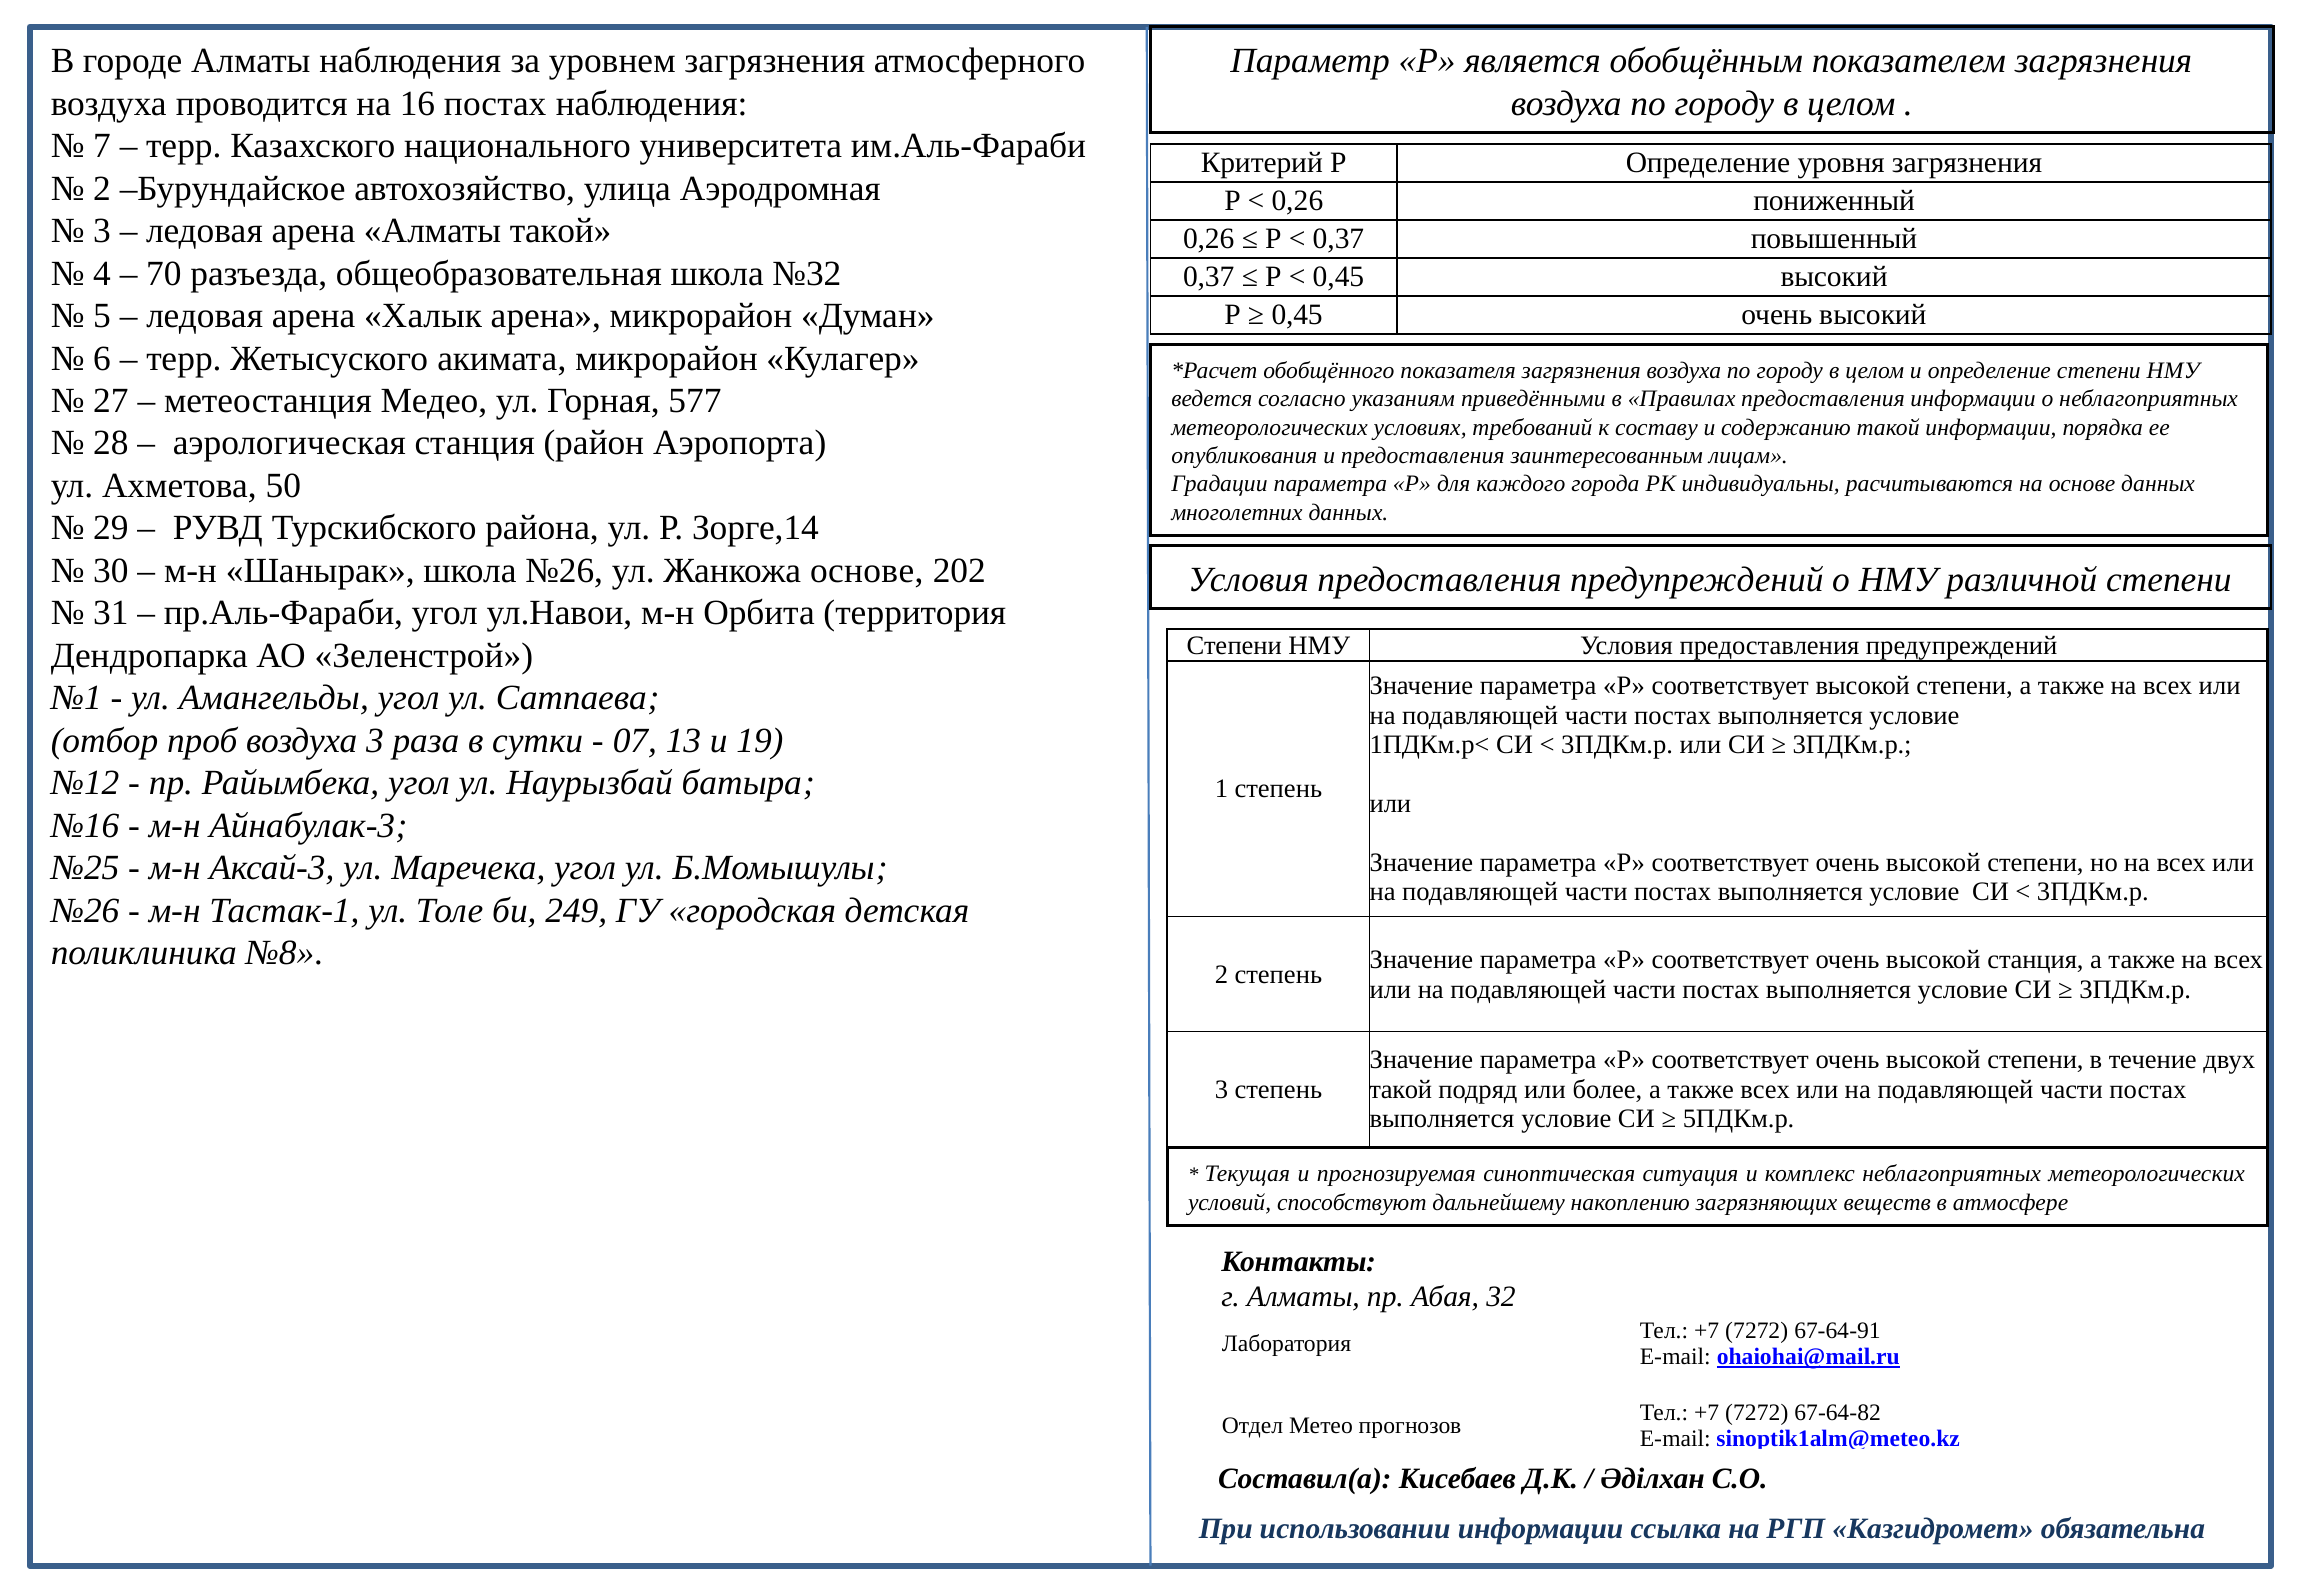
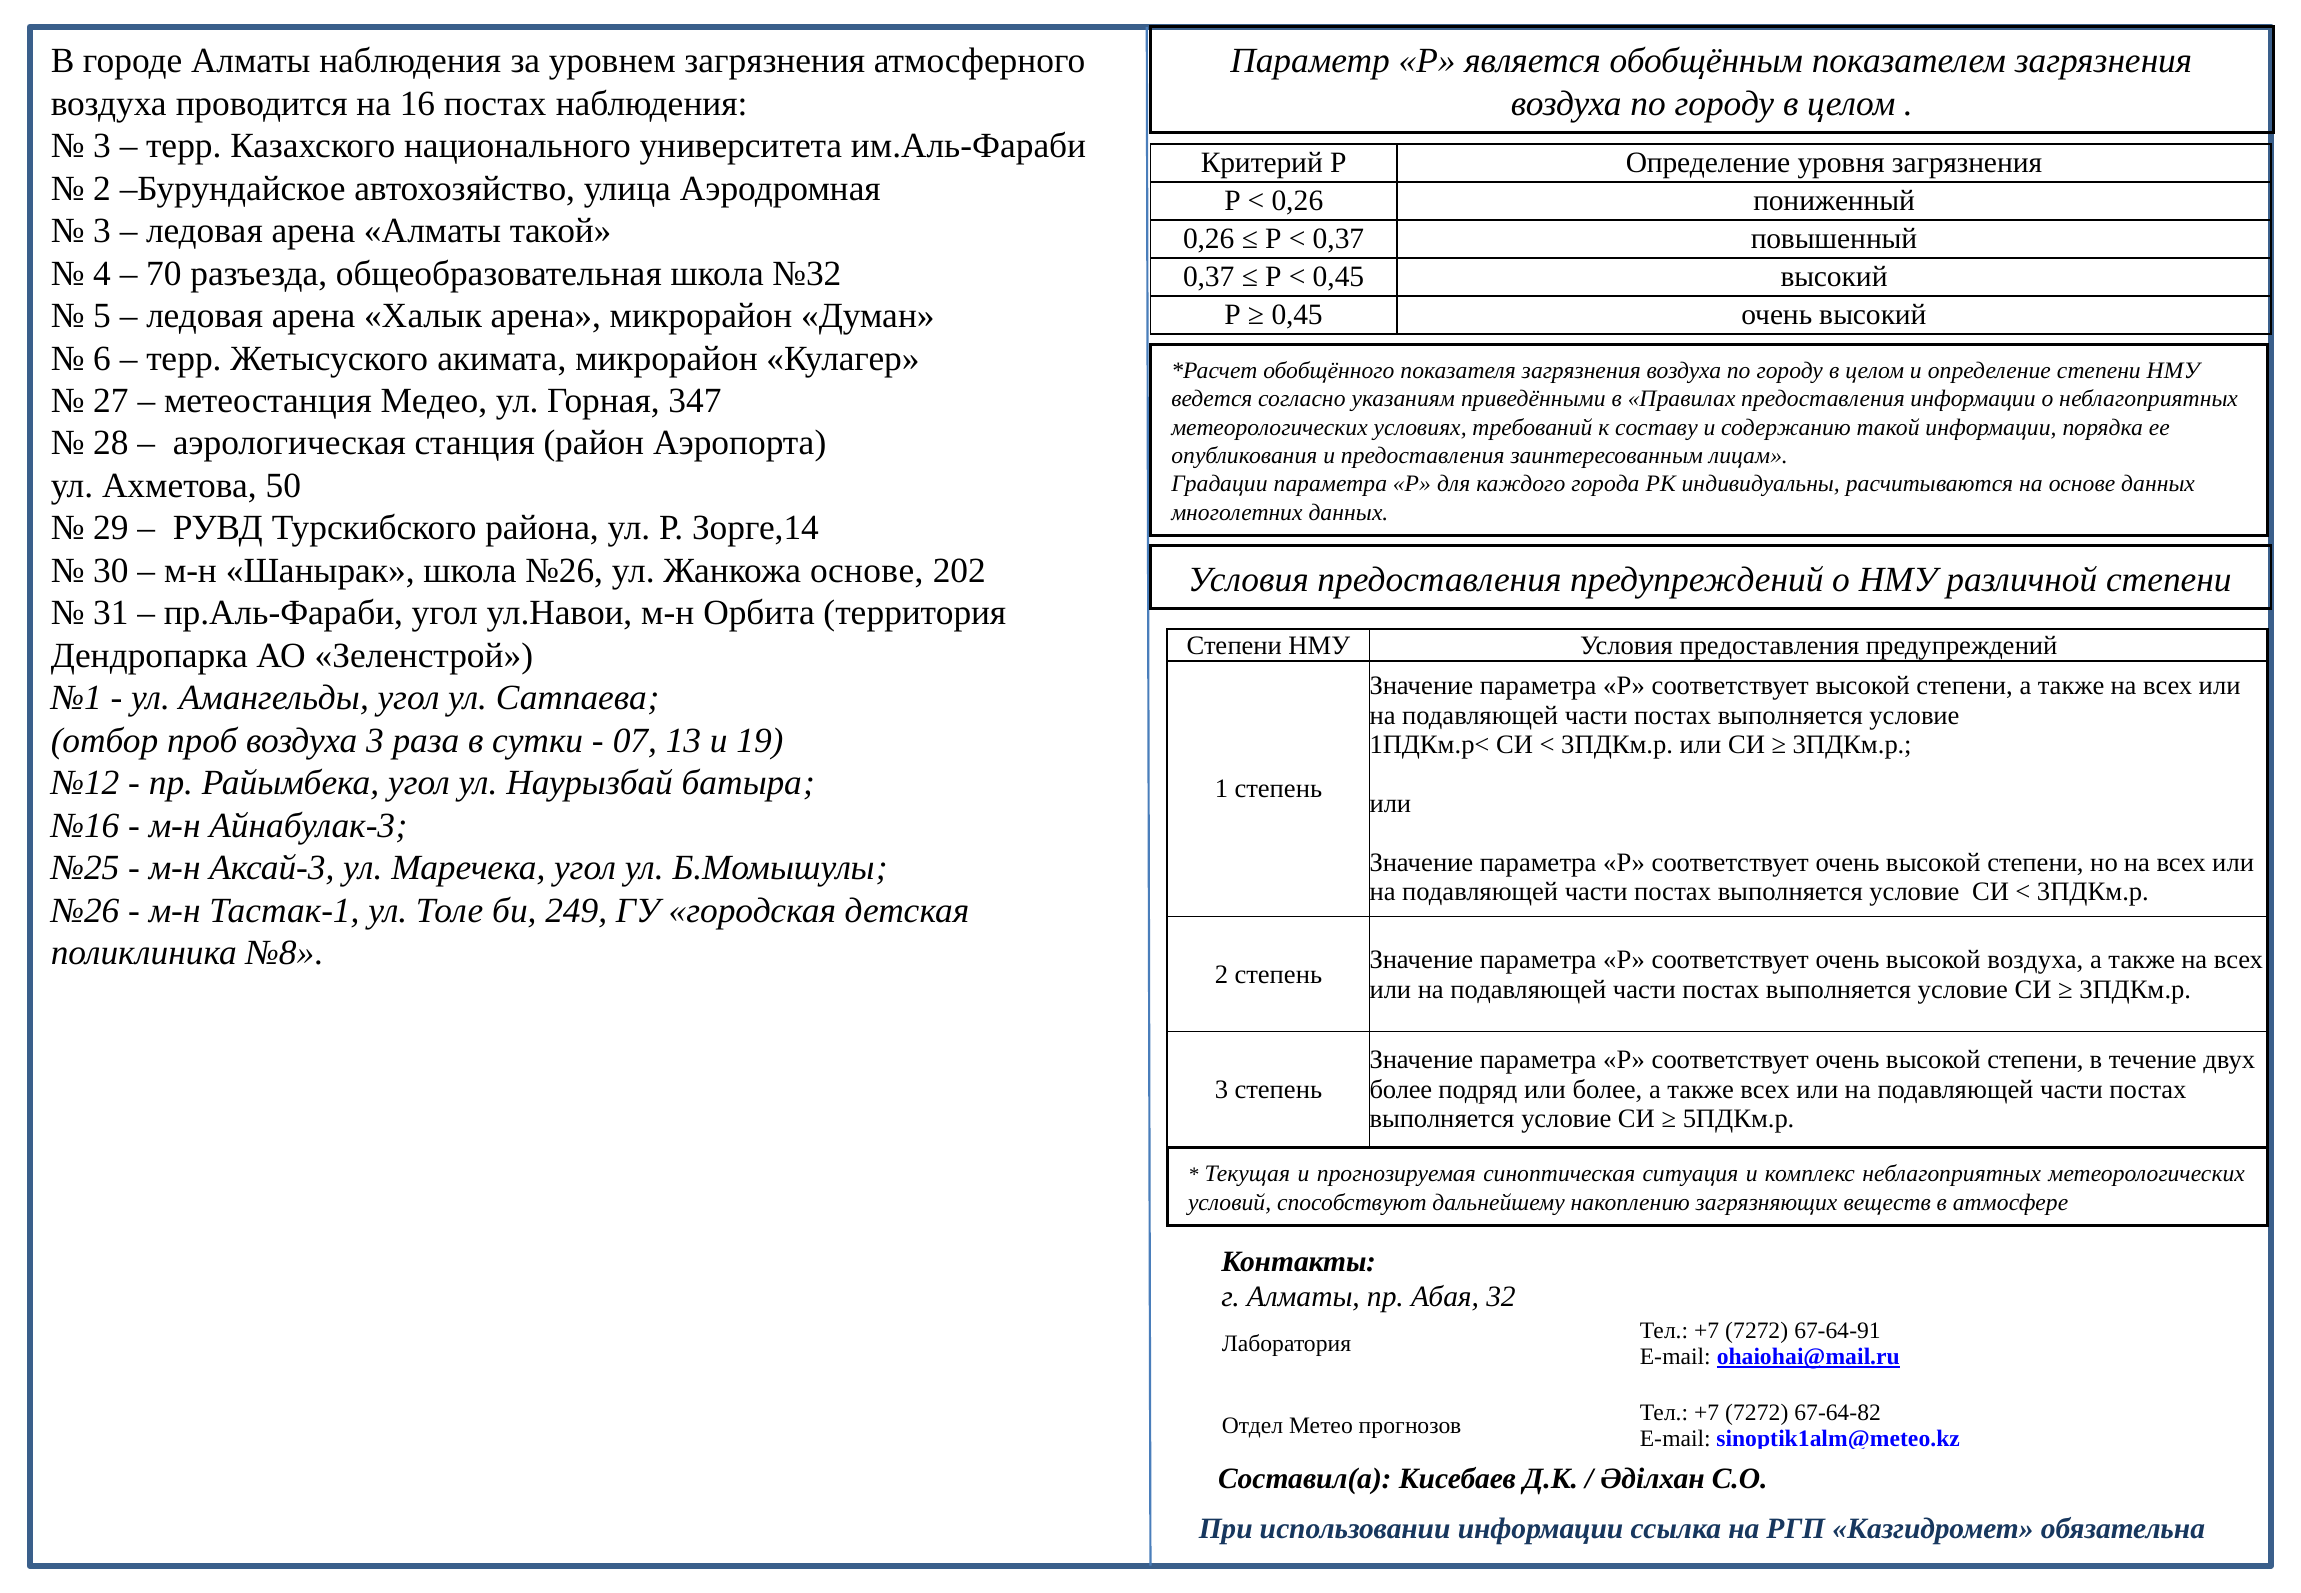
7 at (102, 146): 7 -> 3
577: 577 -> 347
высокой станция: станция -> воздуха
такой at (1401, 1090): такой -> более
